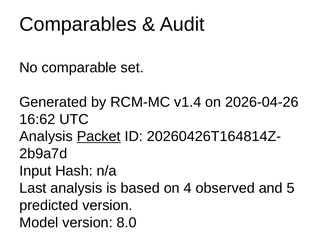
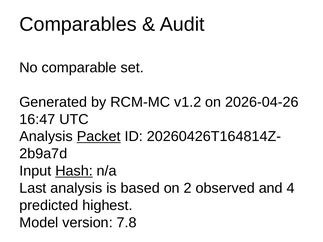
v1.4: v1.4 -> v1.2
16:62: 16:62 -> 16:47
Hash underline: none -> present
4: 4 -> 2
5: 5 -> 4
predicted version: version -> highest
8.0: 8.0 -> 7.8
